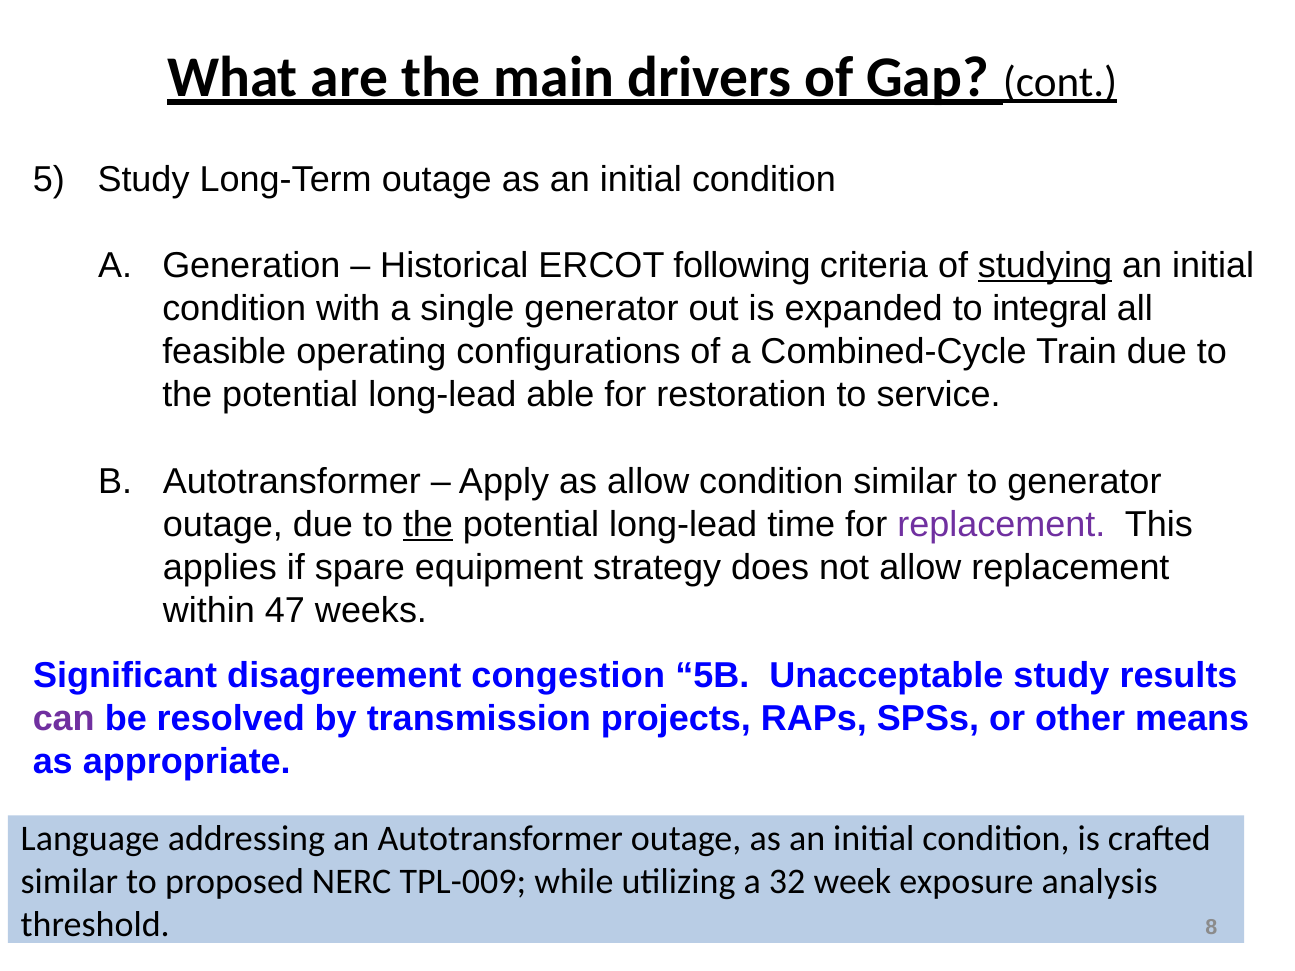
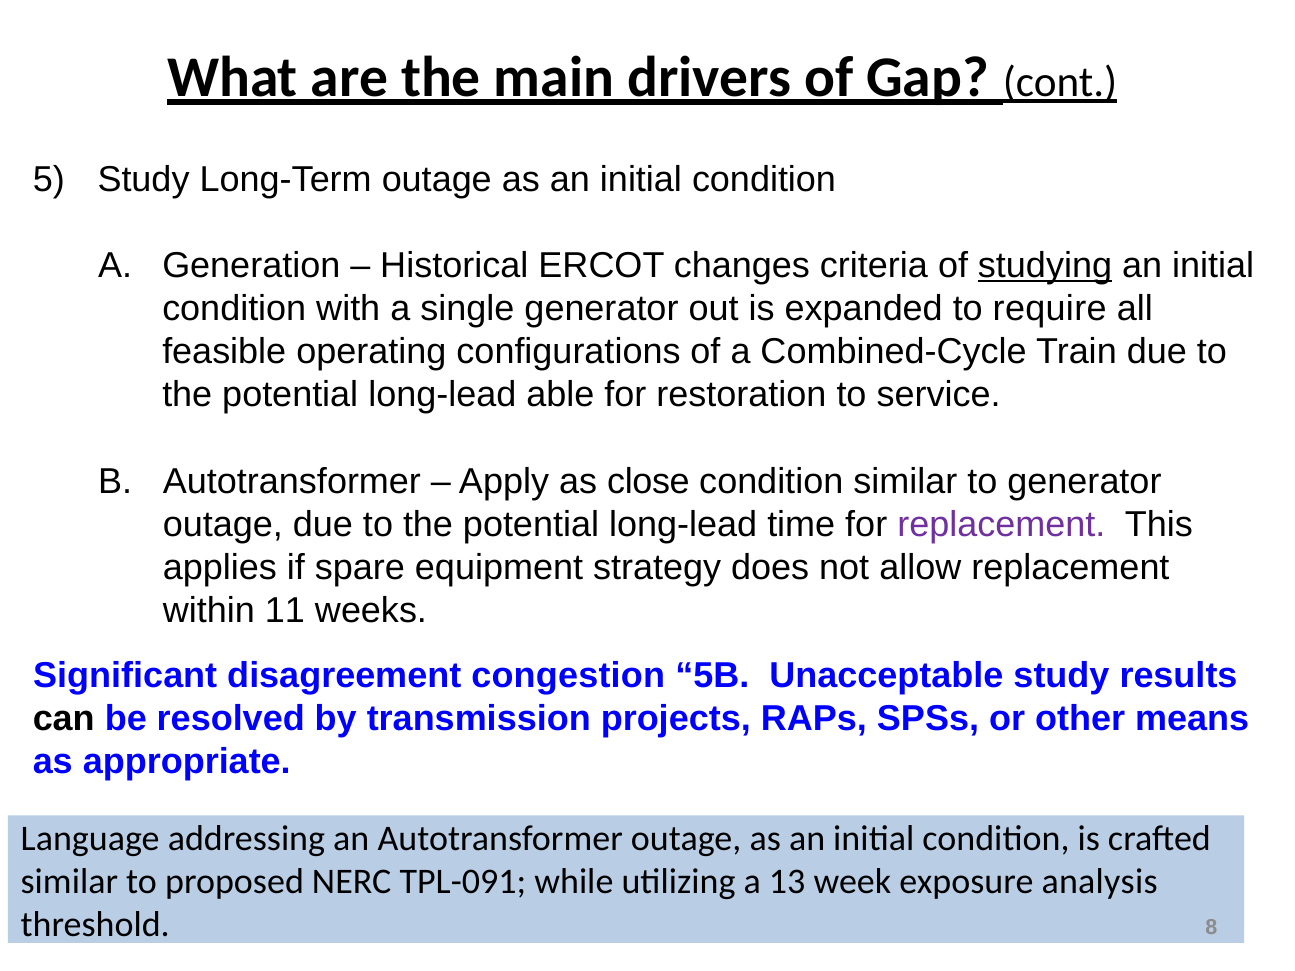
following: following -> changes
integral: integral -> require
as allow: allow -> close
the at (428, 525) underline: present -> none
47: 47 -> 11
can colour: purple -> black
TPL-009: TPL-009 -> TPL-091
32: 32 -> 13
